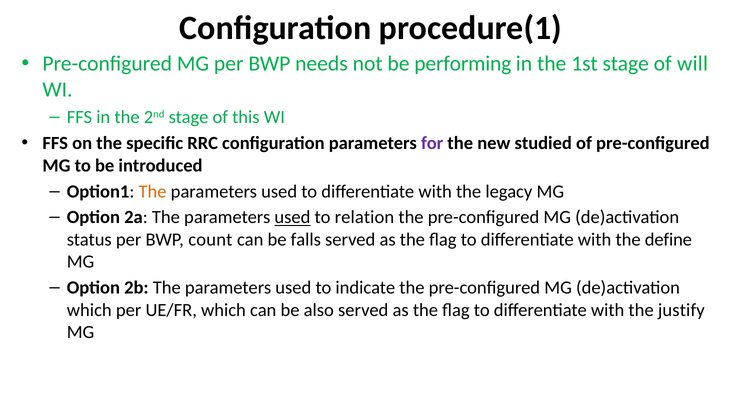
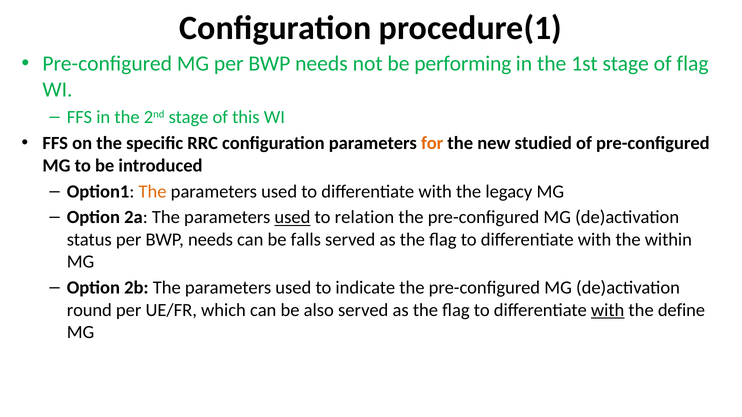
of will: will -> flag
for colour: purple -> orange
status per BWP count: count -> needs
define: define -> within
which at (89, 310): which -> round
with at (608, 310) underline: none -> present
justify: justify -> define
